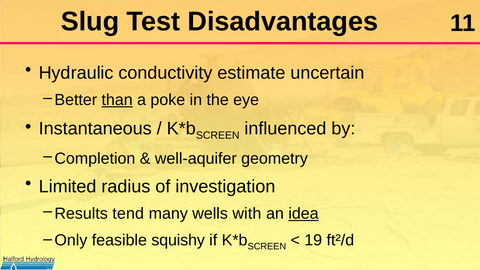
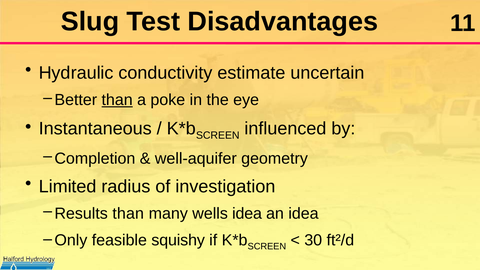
Results tend: tend -> than
wells with: with -> idea
idea at (303, 214) underline: present -> none
19: 19 -> 30
